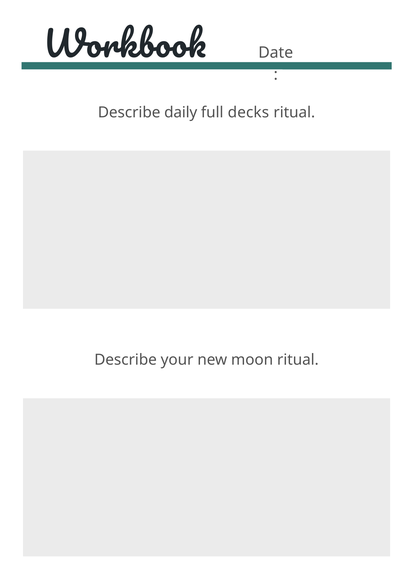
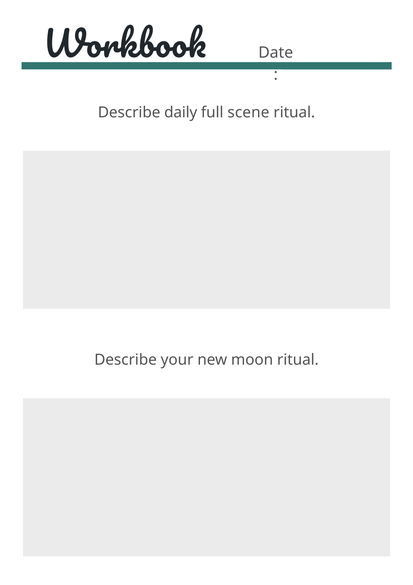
decks: decks -> scene
